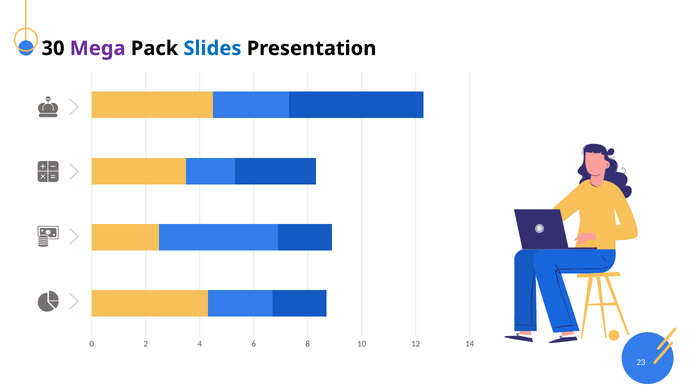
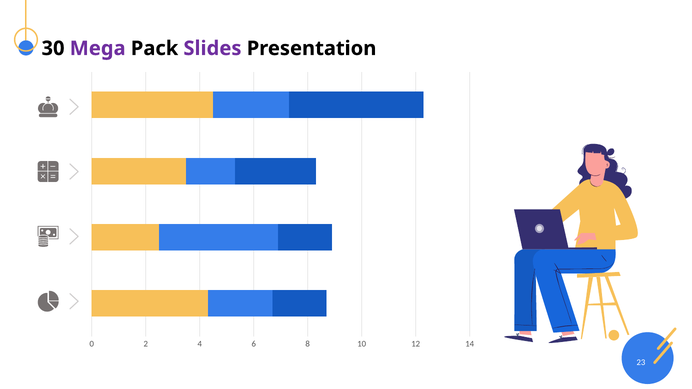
Slides colour: blue -> purple
